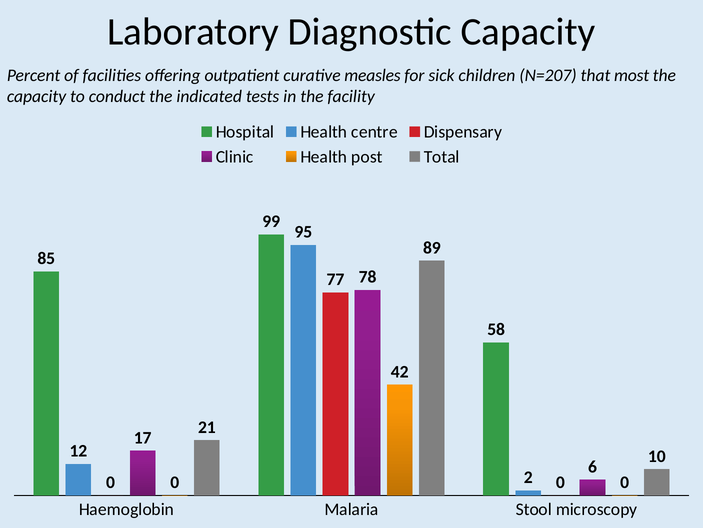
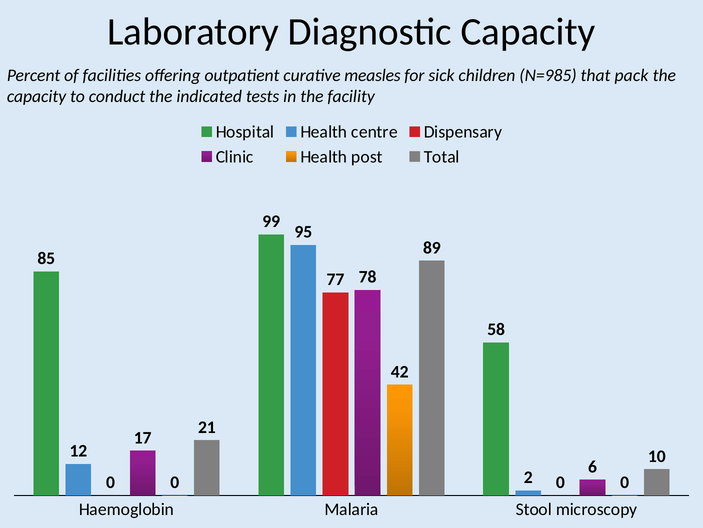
N=207: N=207 -> N=985
most: most -> pack
